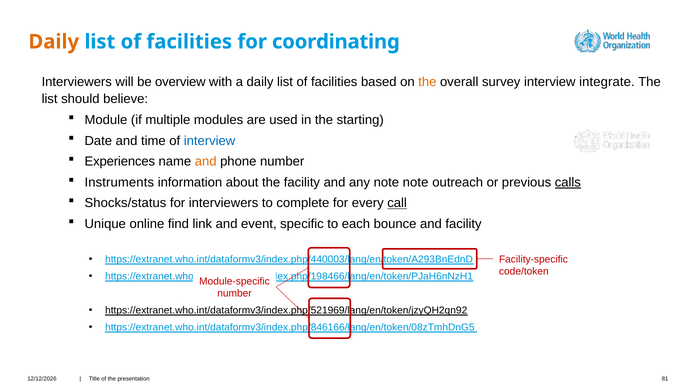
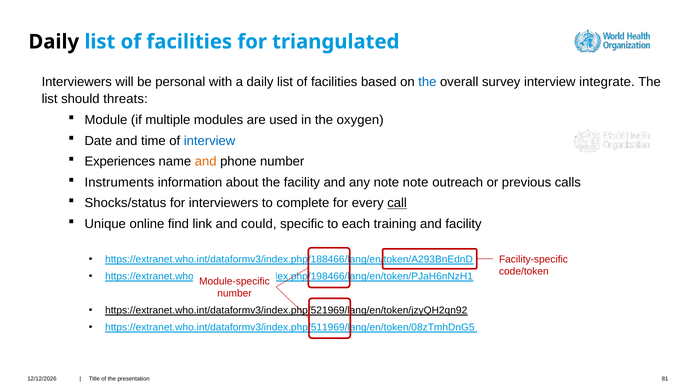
Daily at (54, 42) colour: orange -> black
coordinating: coordinating -> triangulated
overview: overview -> personal
the at (427, 82) colour: orange -> blue
believe: believe -> threats
starting: starting -> oxygen
calls underline: present -> none
event: event -> could
bounce: bounce -> training
https://extranet.who.int/dataformv3/index.php/440003/lang/en/token/A293BnEdnD: https://extranet.who.int/dataformv3/index.php/440003/lang/en/token/A293BnEdnD -> https://extranet.who.int/dataformv3/index.php/188466/lang/en/token/A293BnEdnD
https://extranet.who.int/dataformv3/index.php/846166/lang/en/token/08zTmhDnG5_Kenya: https://extranet.who.int/dataformv3/index.php/846166/lang/en/token/08zTmhDnG5_Kenya -> https://extranet.who.int/dataformv3/index.php/511969/lang/en/token/08zTmhDnG5_Kenya
